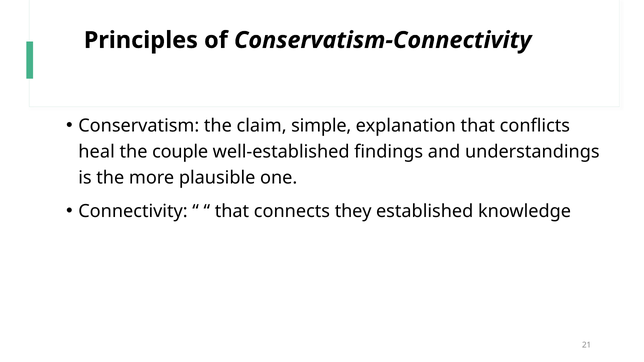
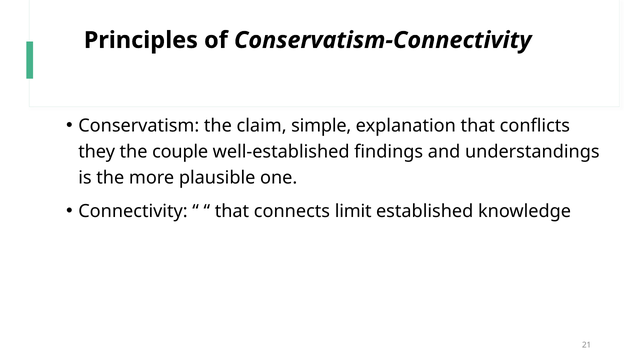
heal: heal -> they
they: they -> limit
